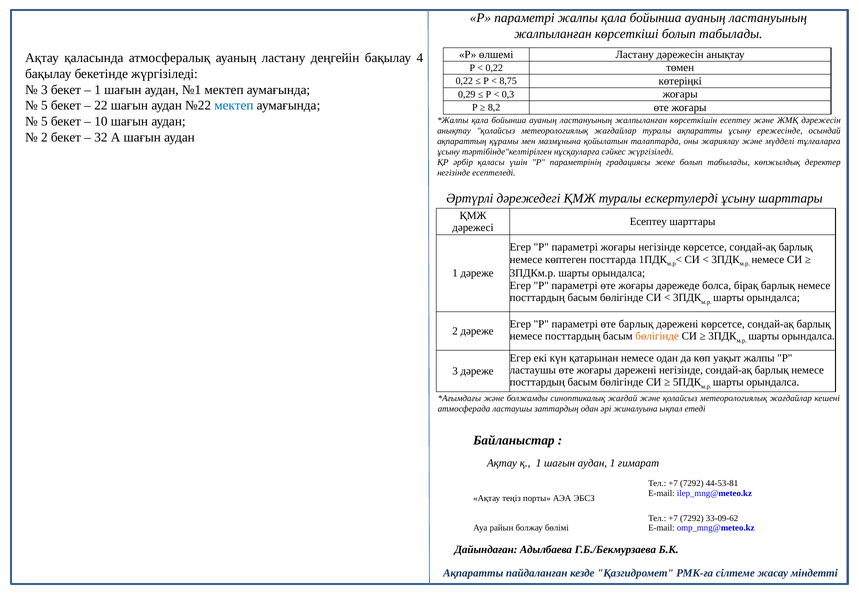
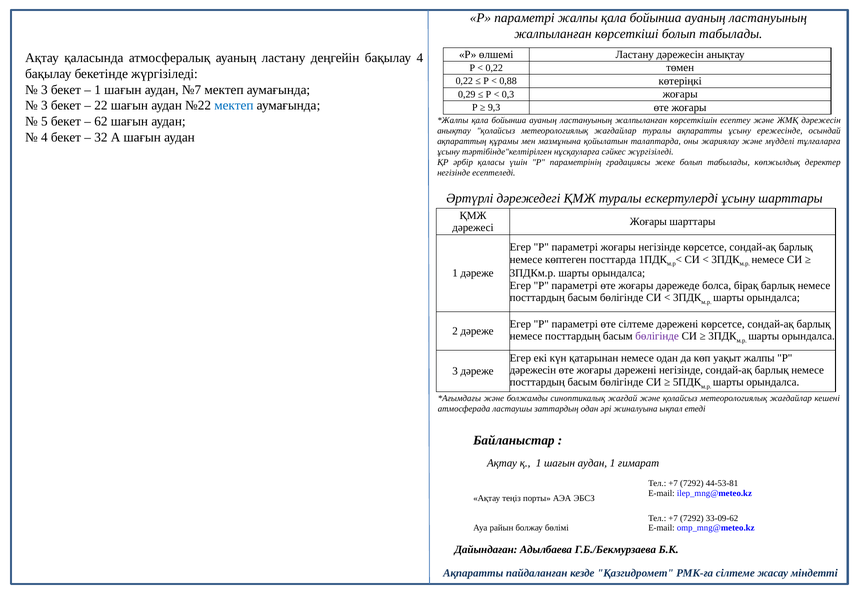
8,75: 8,75 -> 0,88
№1: №1 -> №7
5 at (44, 106): 5 -> 3
8,2: 8,2 -> 9,3
10: 10 -> 62
2 at (44, 137): 2 -> 4
Есептеу at (648, 222): Есептеу -> Жоғары
өте барлық: барлық -> сілтеме
бөлігінде at (657, 337) colour: orange -> purple
ластаушы at (533, 371): ластаушы -> дәрежесін
